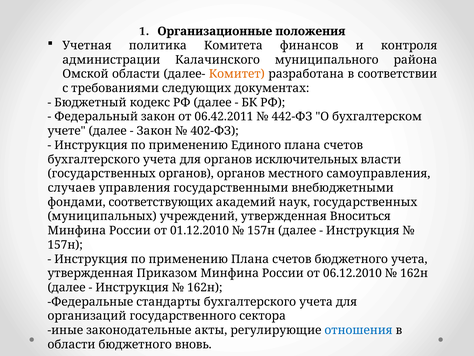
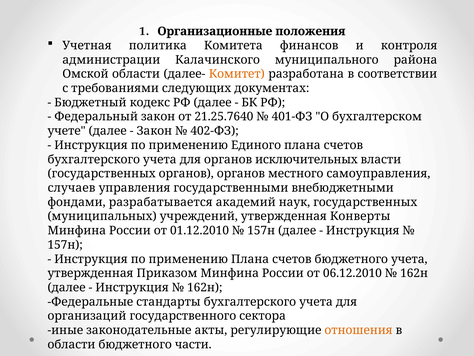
06.42.2011: 06.42.2011 -> 21.25.7640
442-ФЗ: 442-ФЗ -> 401-ФЗ
соответствующих: соответствующих -> разрабатывается
Вноситься: Вноситься -> Конверты
отношения colour: blue -> orange
вновь: вновь -> части
